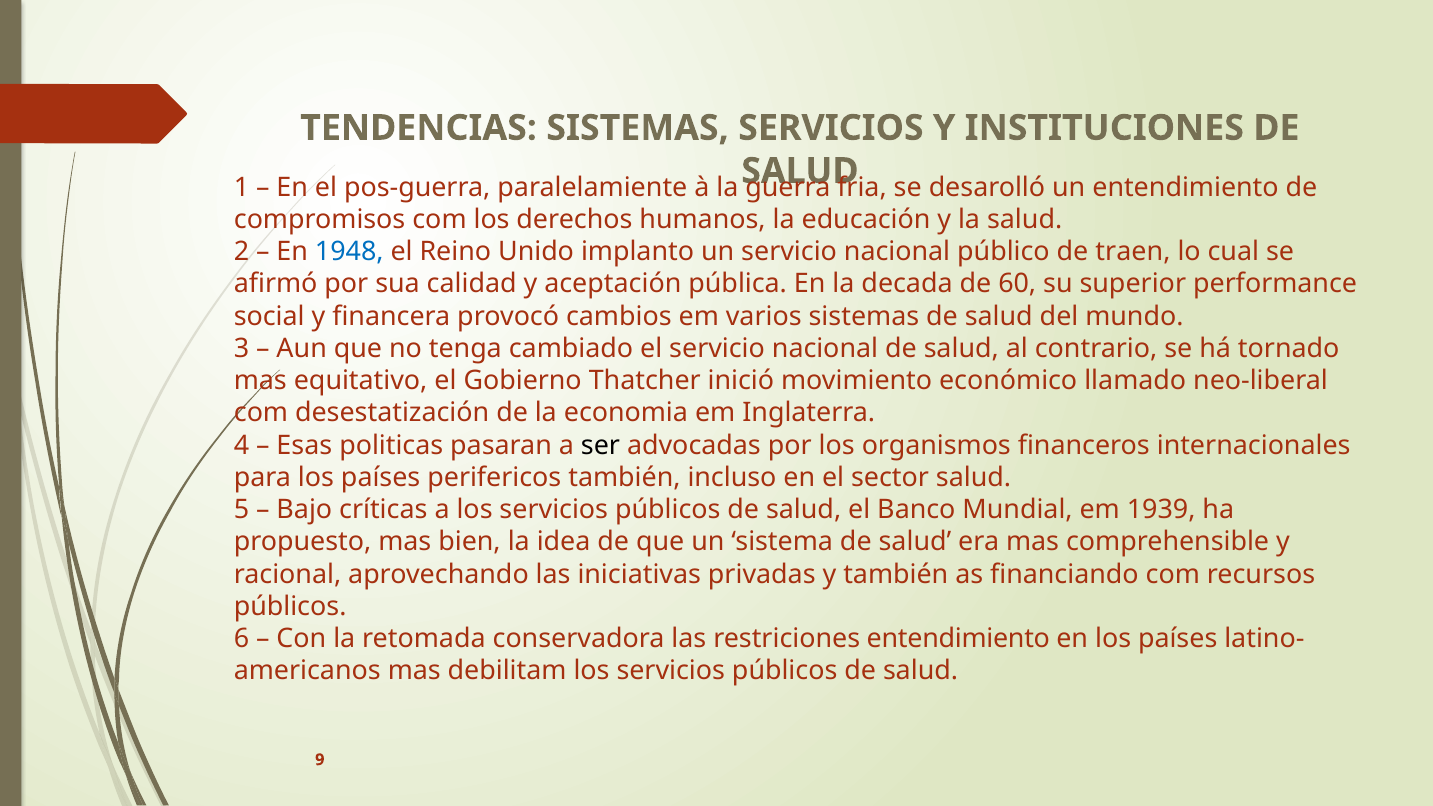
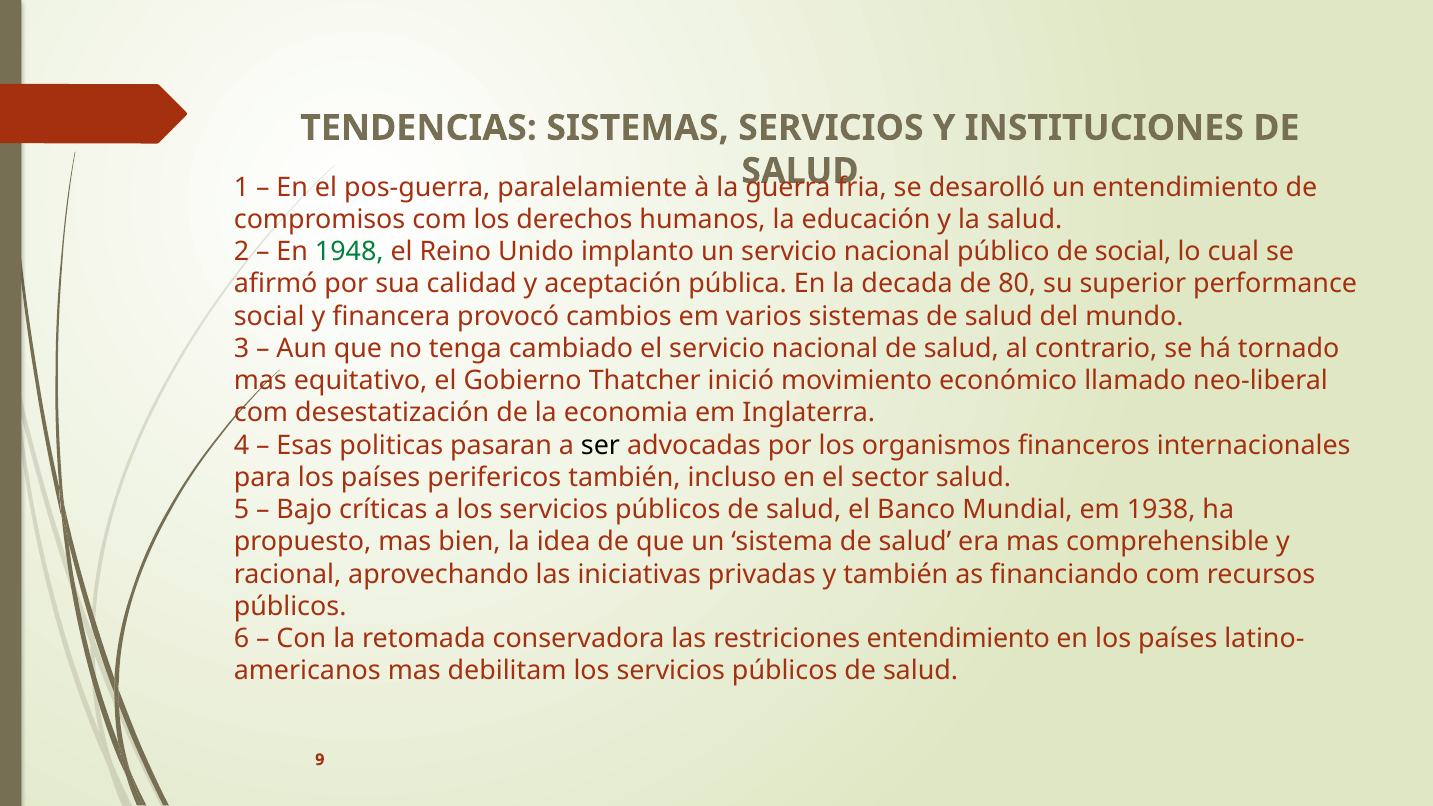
1948 colour: blue -> green
de traen: traen -> social
60: 60 -> 80
1939: 1939 -> 1938
